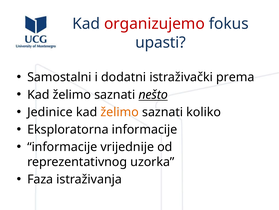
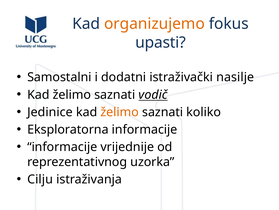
organizujemo colour: red -> orange
prema: prema -> nasilje
nešto: nešto -> vodič
Faza: Faza -> Cilju
